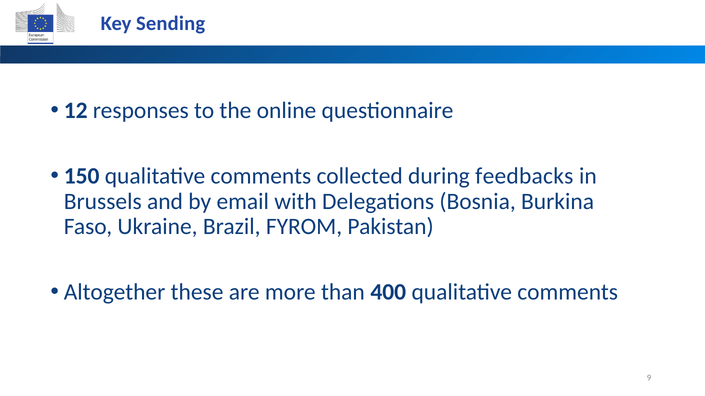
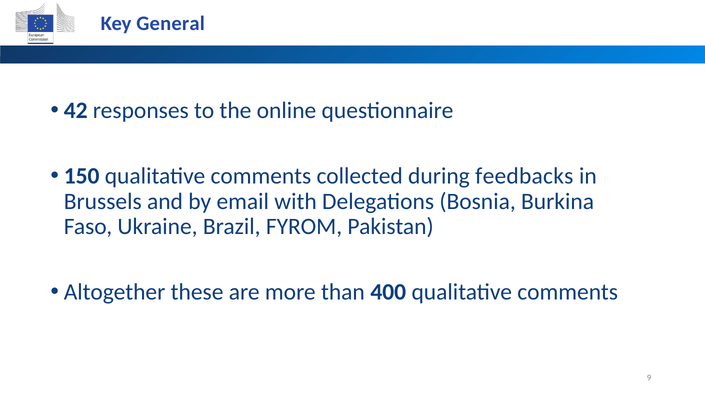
Sending: Sending -> General
12: 12 -> 42
